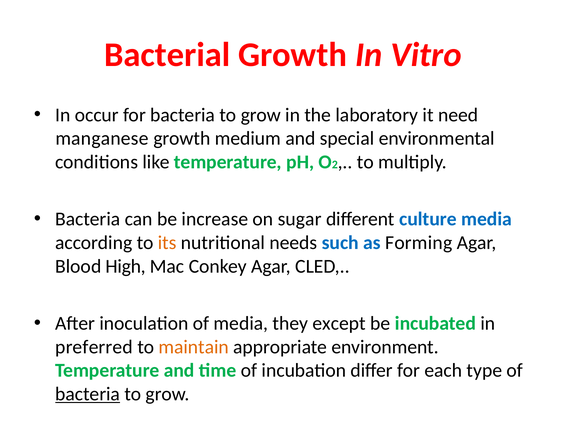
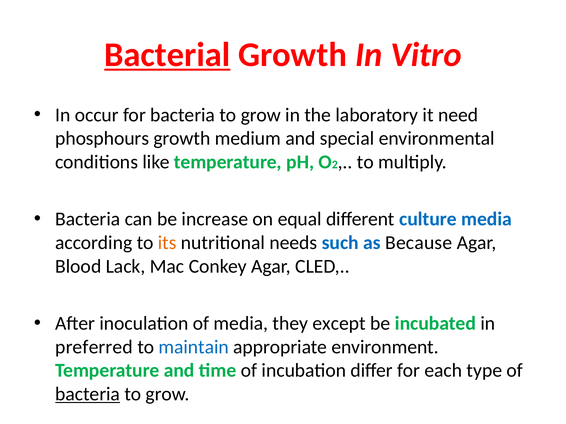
Bacterial underline: none -> present
manganese: manganese -> phosphours
sugar: sugar -> equal
Forming: Forming -> Because
High: High -> Lack
maintain colour: orange -> blue
